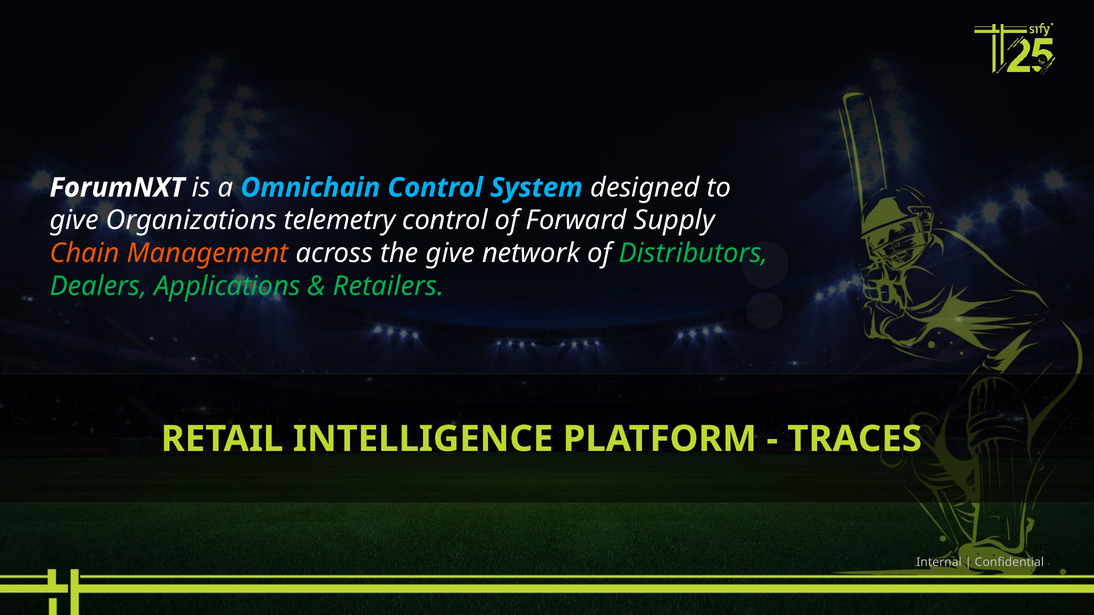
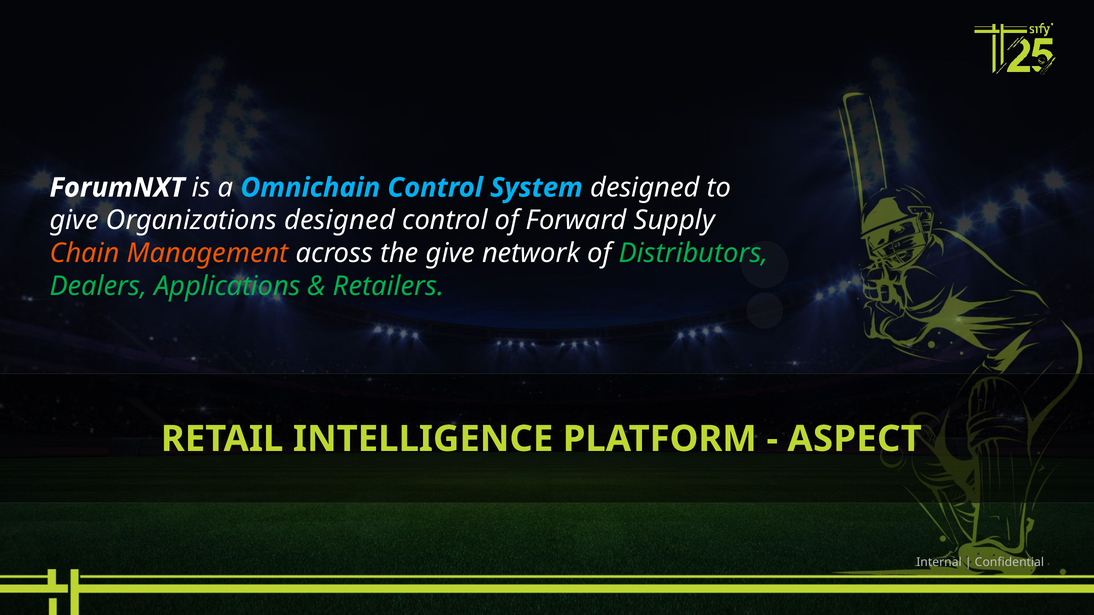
Organizations telemetry: telemetry -> designed
TRACES: TRACES -> ASPECT
